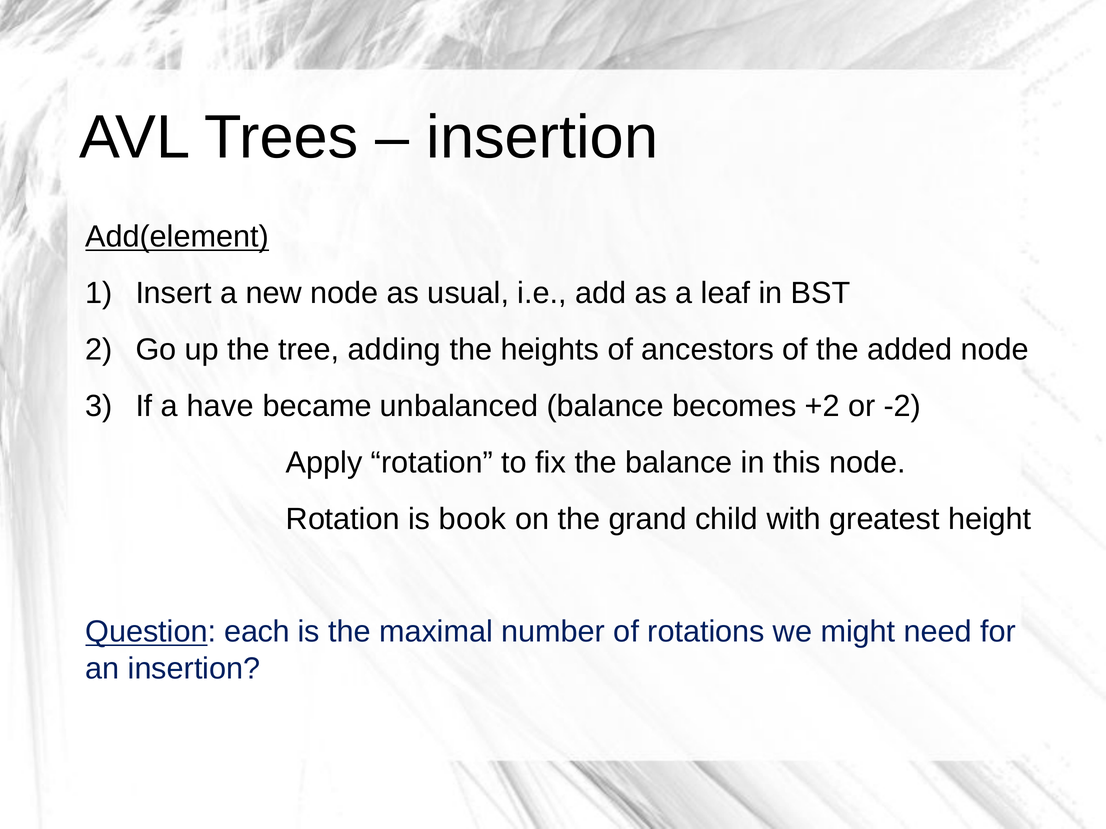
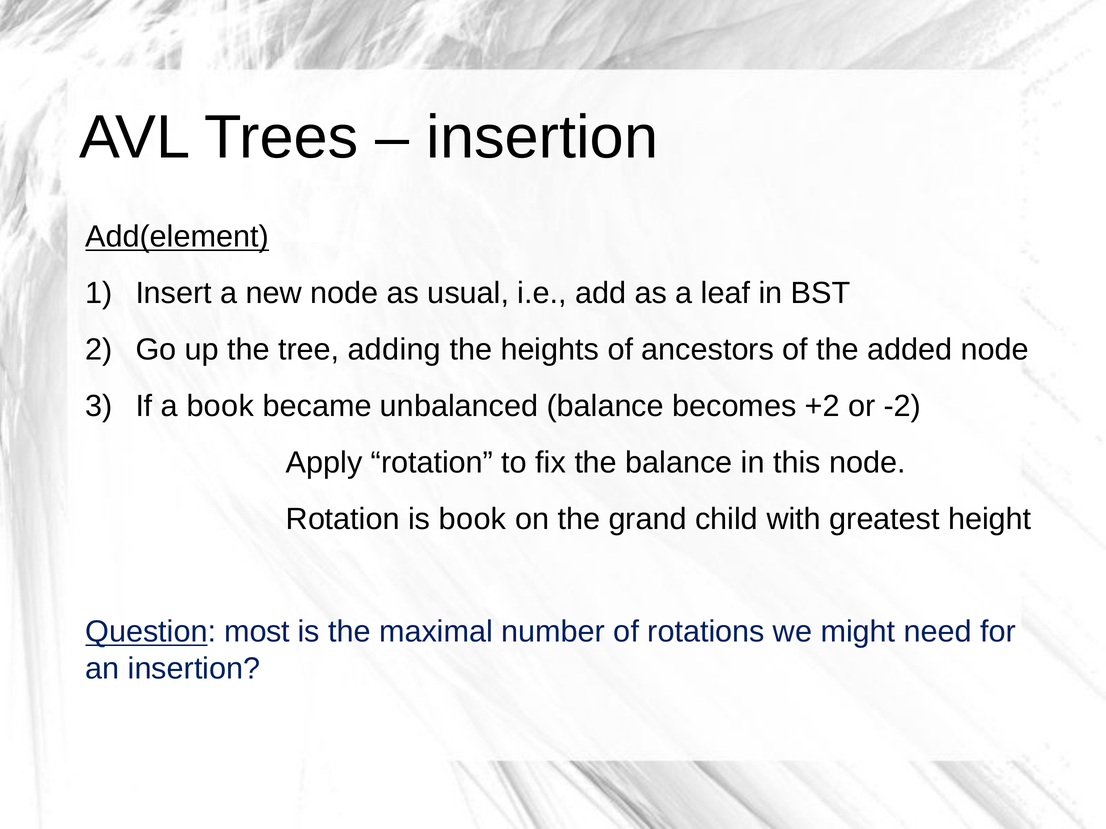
a have: have -> book
each: each -> most
